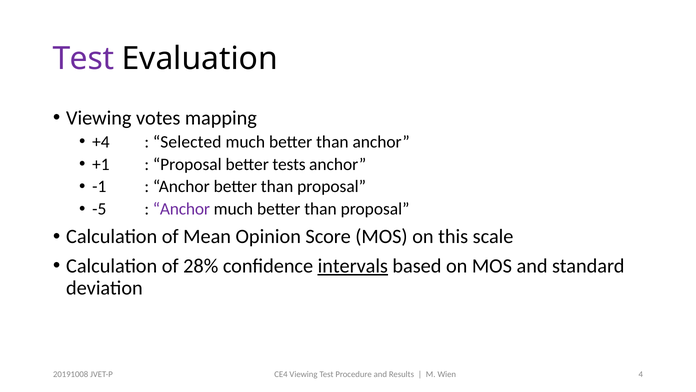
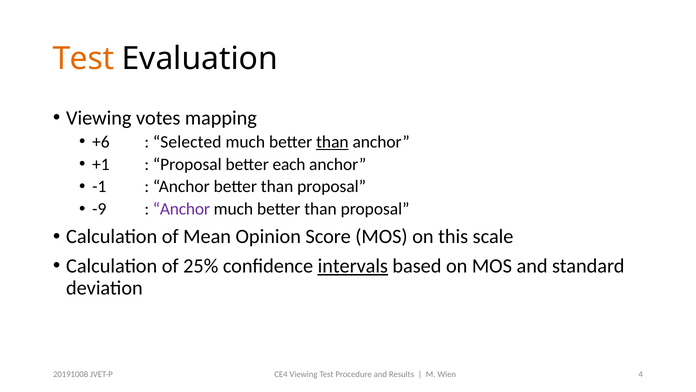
Test at (83, 58) colour: purple -> orange
+4: +4 -> +6
than at (332, 142) underline: none -> present
tests: tests -> each
-5: -5 -> -9
28%: 28% -> 25%
